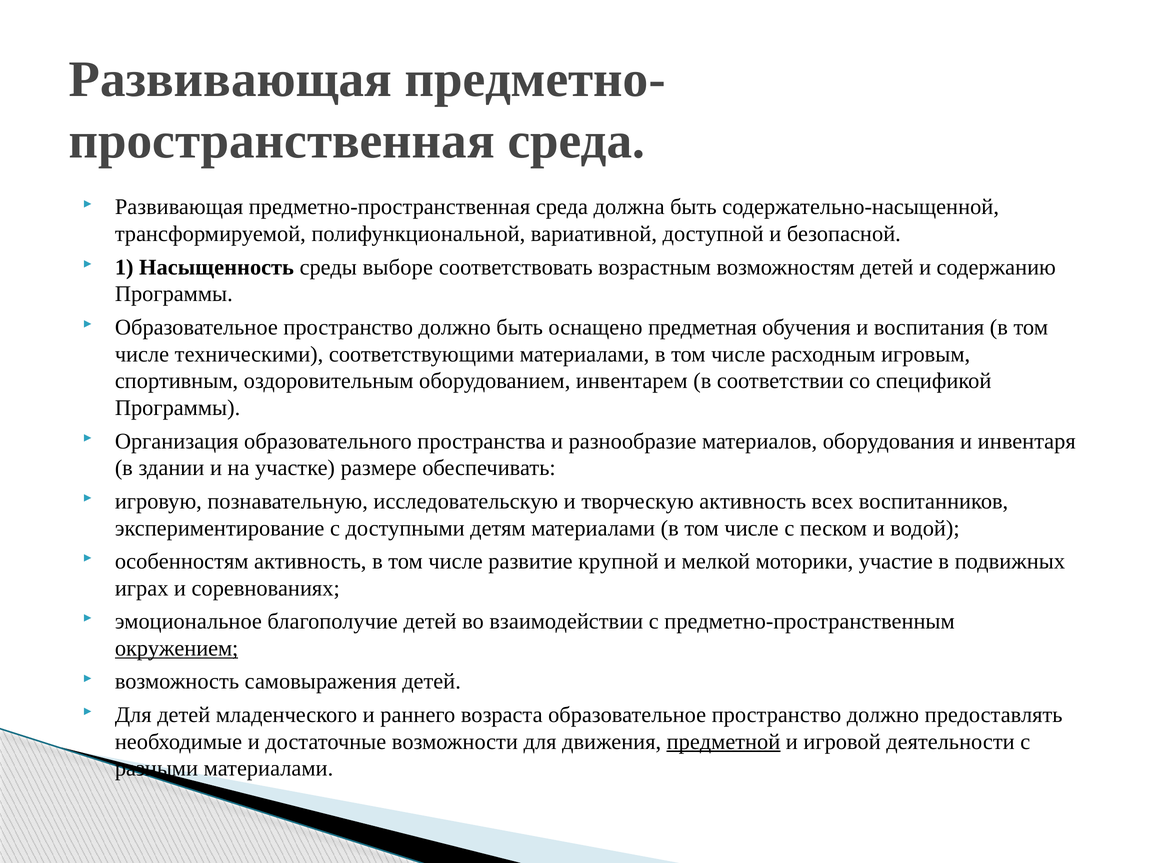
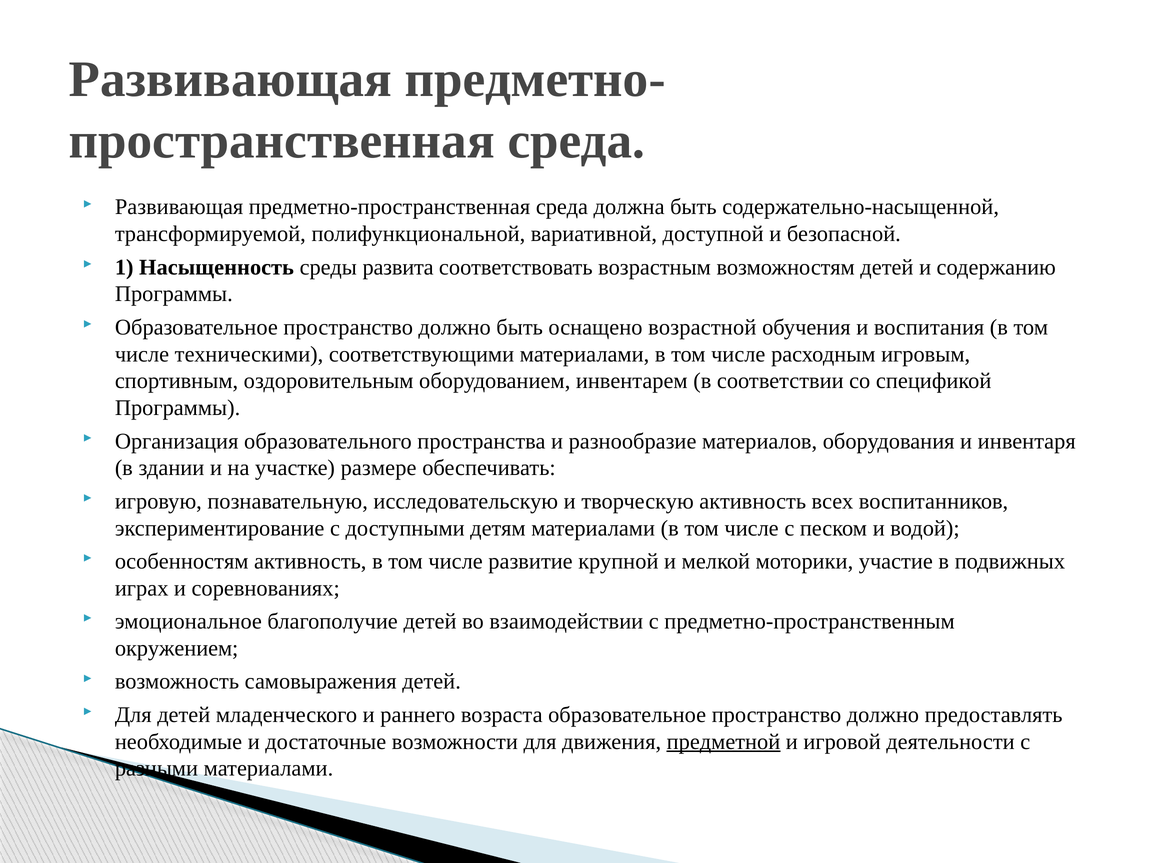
выборе: выборе -> развита
предметная: предметная -> возрастной
окружением underline: present -> none
